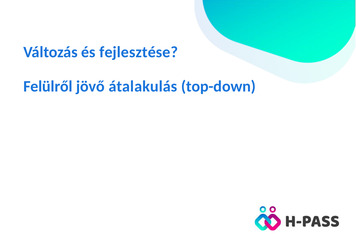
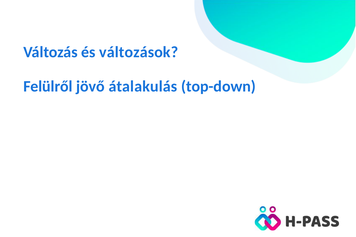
fejlesztése: fejlesztése -> változások
